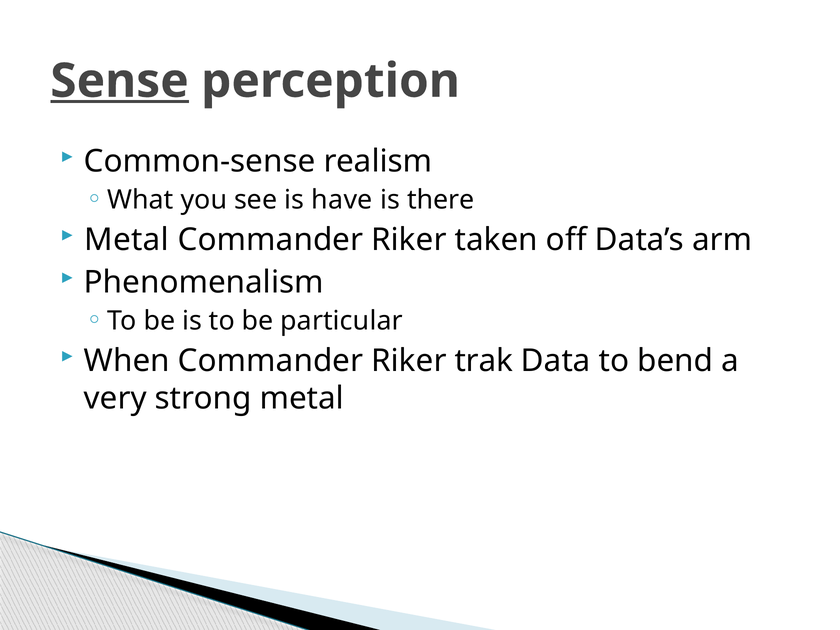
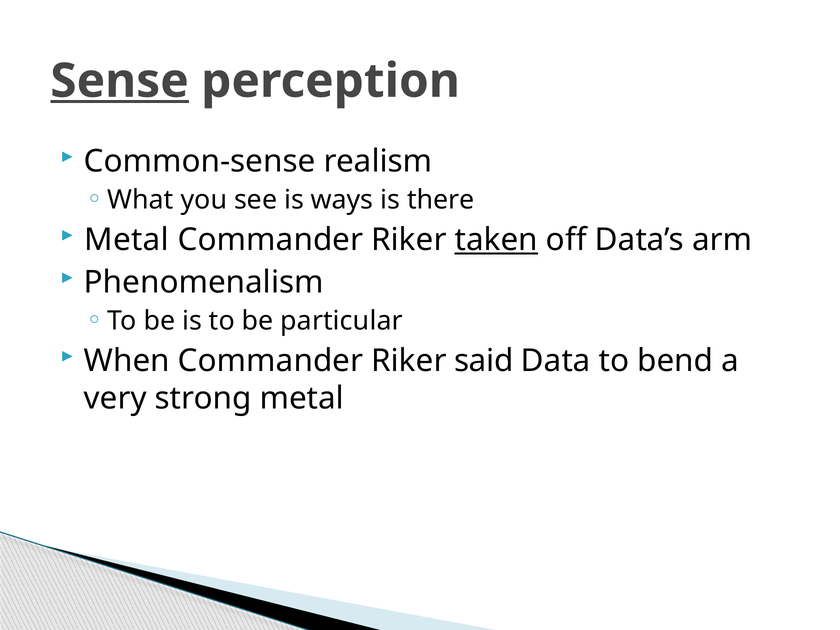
have: have -> ways
taken underline: none -> present
trak: trak -> said
